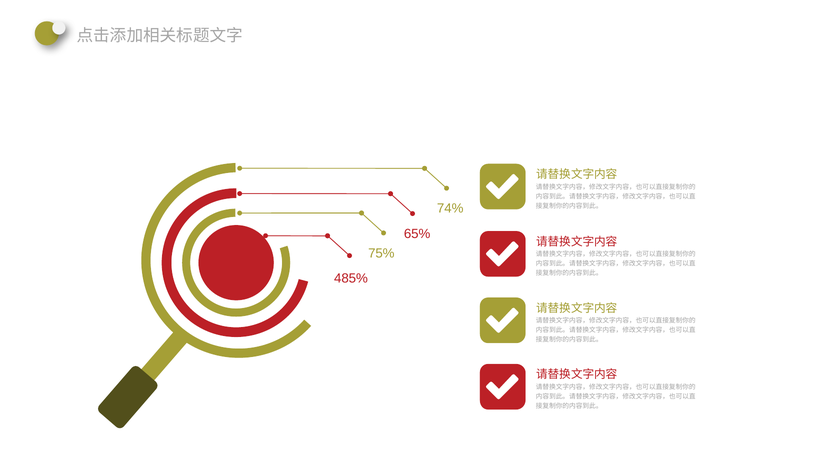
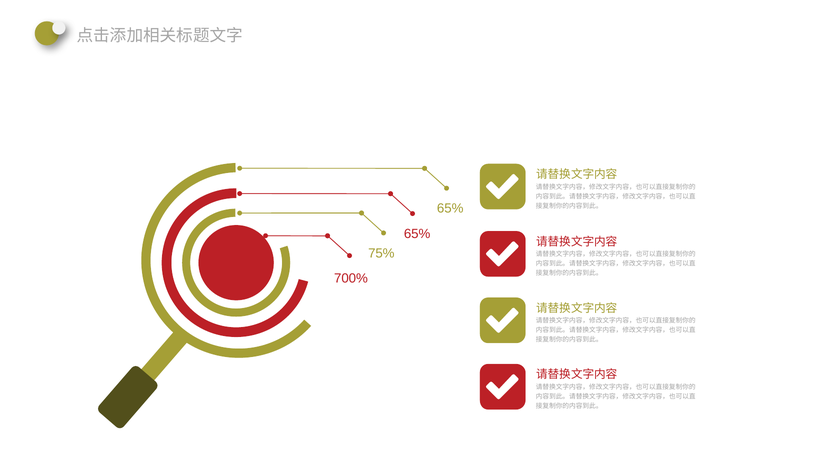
74% at (450, 209): 74% -> 65%
485%: 485% -> 700%
